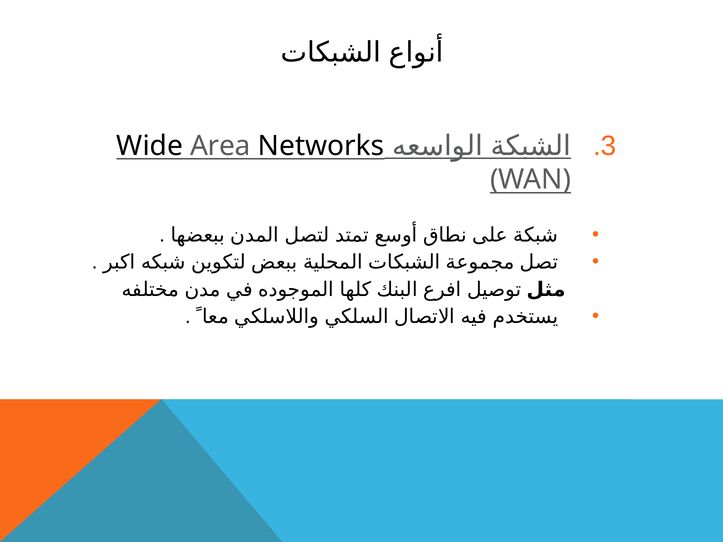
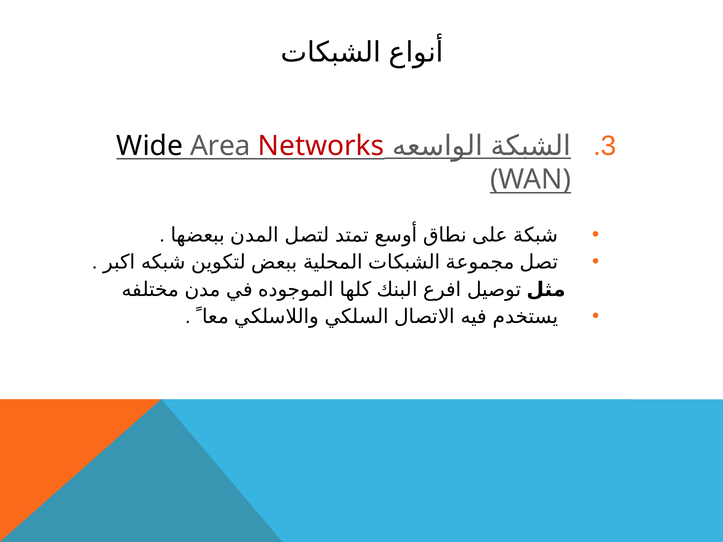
Networks colour: black -> red
